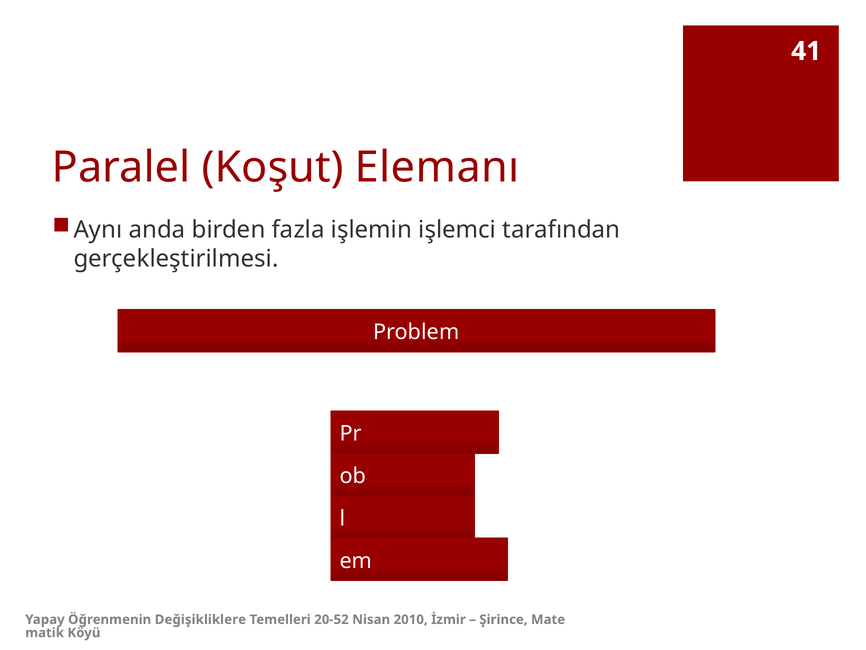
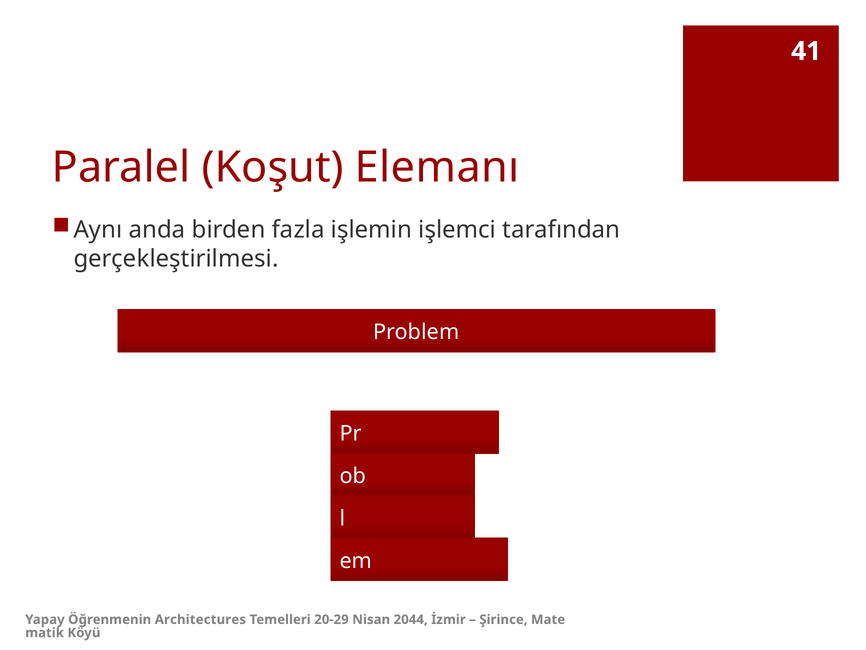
Değişikliklere: Değişikliklere -> Architectures
20-52: 20-52 -> 20-29
2010: 2010 -> 2044
